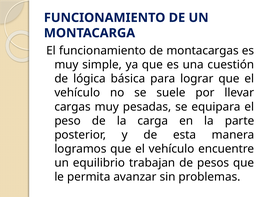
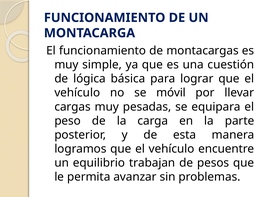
suele: suele -> móvil
